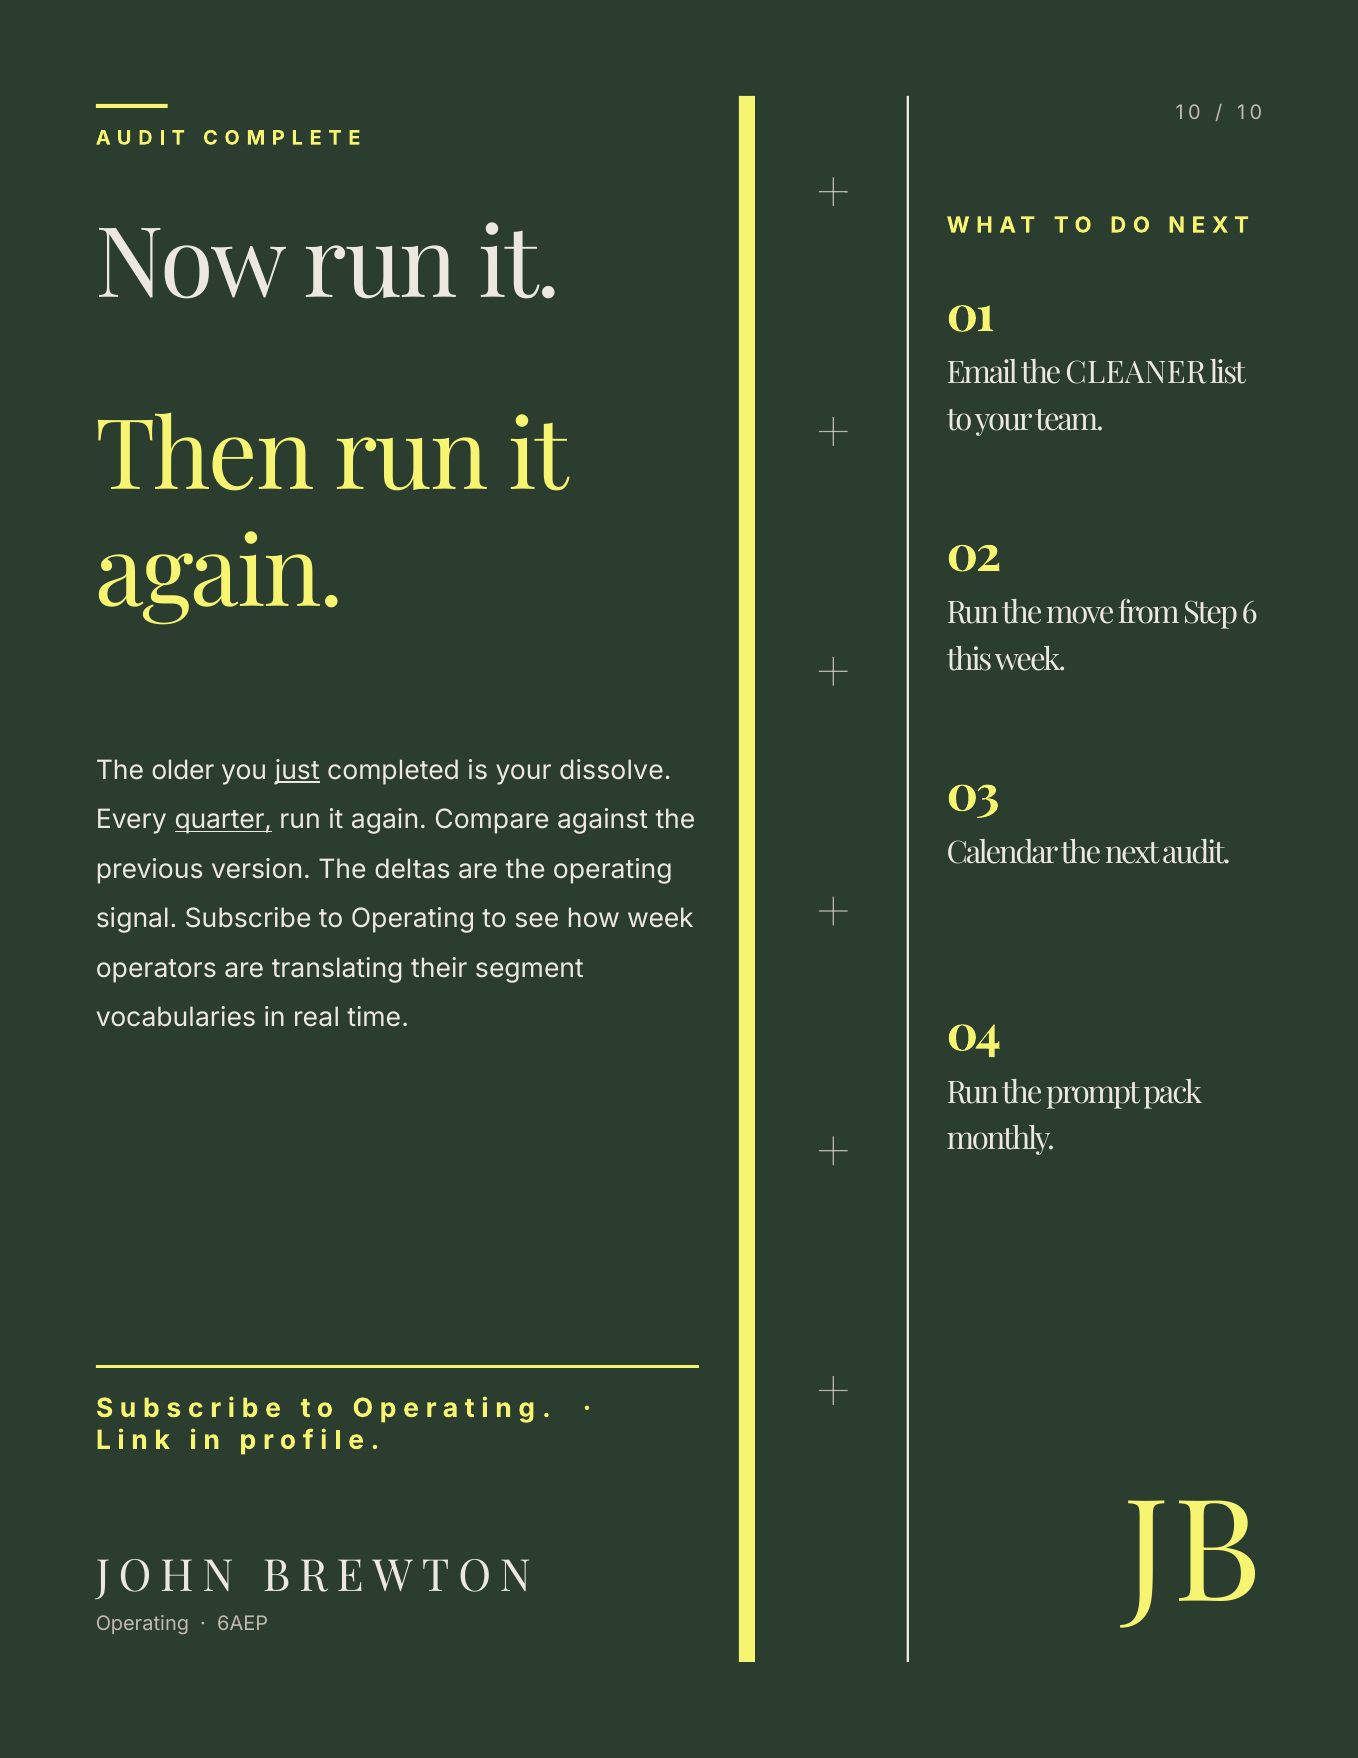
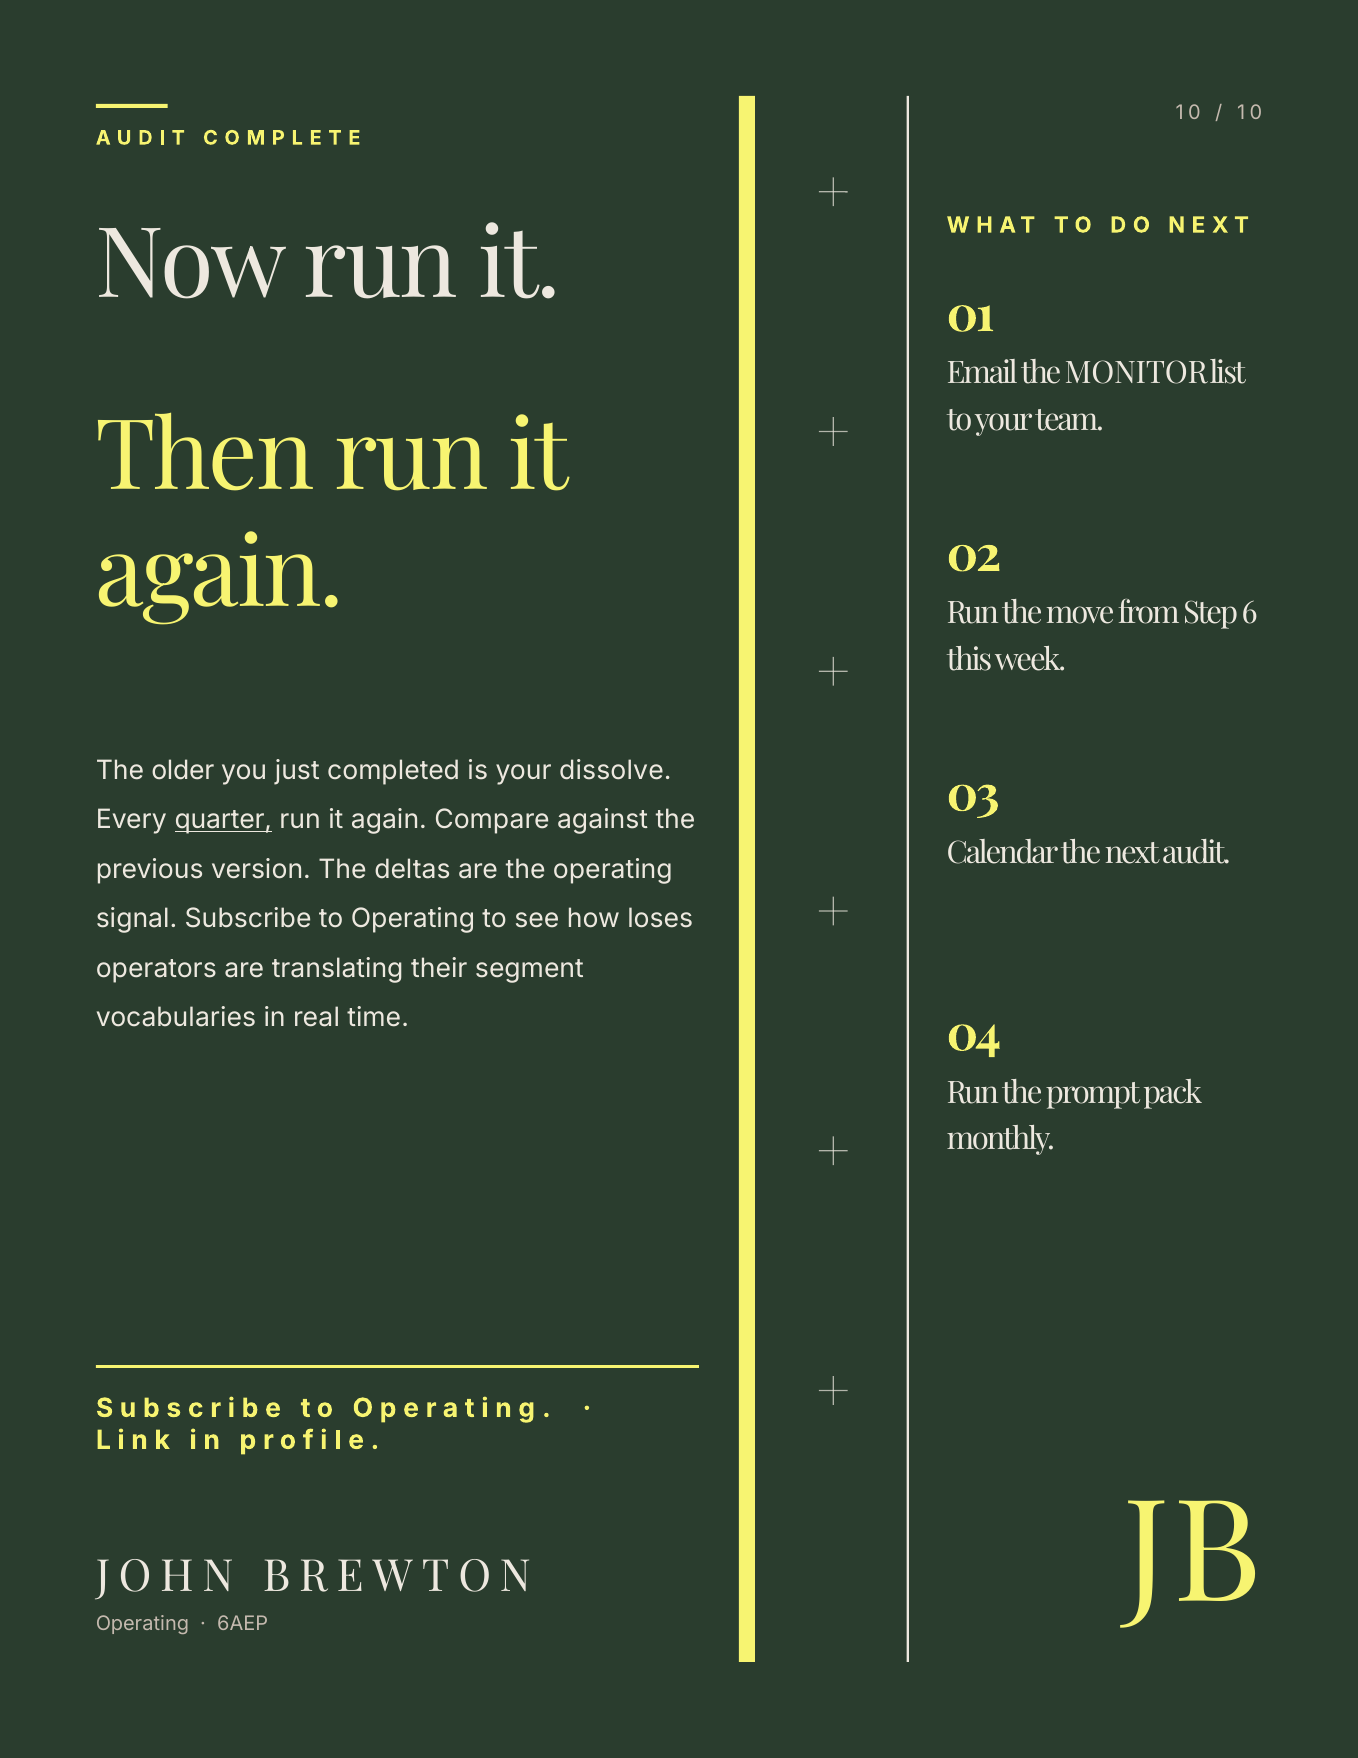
CLEANER: CLEANER -> MONITOR
just underline: present -> none
how week: week -> loses
